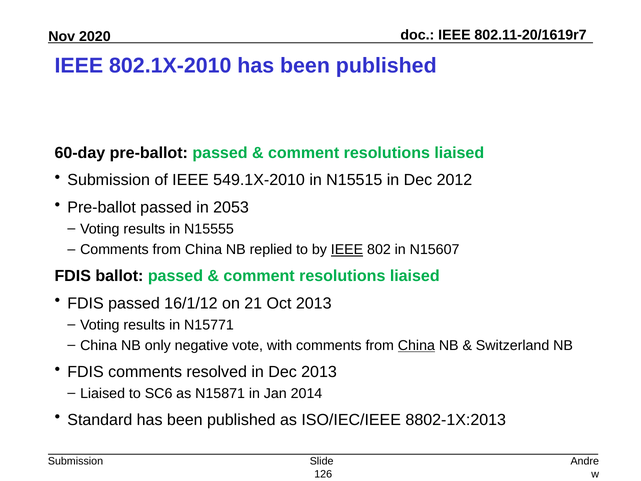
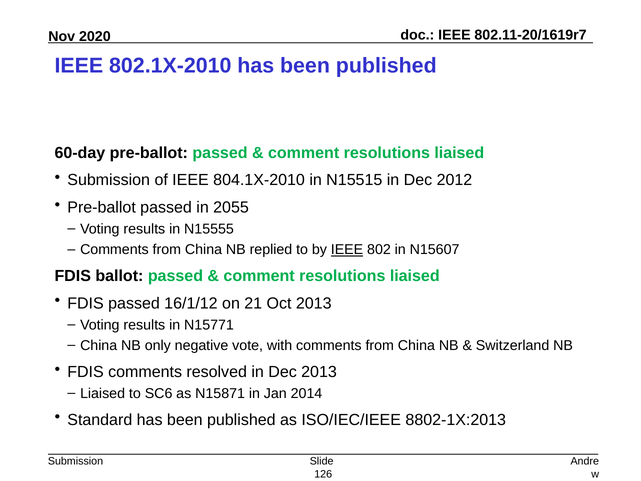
549.1X-2010: 549.1X-2010 -> 804.1X-2010
2053: 2053 -> 2055
China at (416, 345) underline: present -> none
